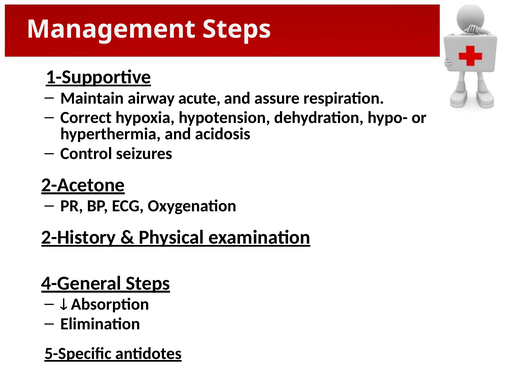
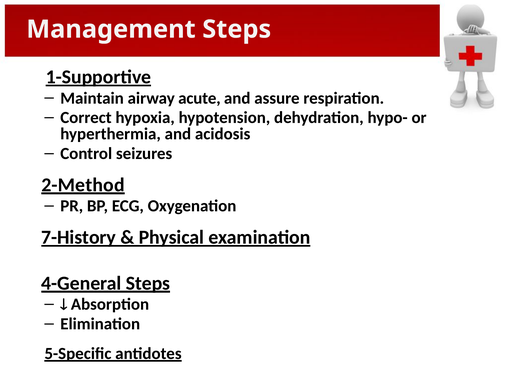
2-Acetone: 2-Acetone -> 2-Method
2-History: 2-History -> 7-History
